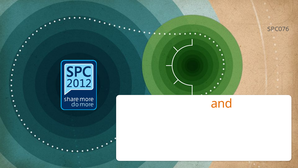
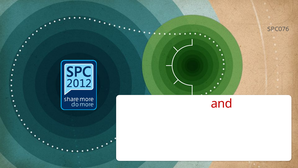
and colour: orange -> red
